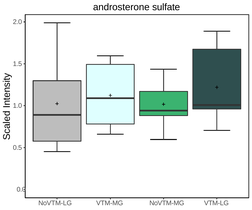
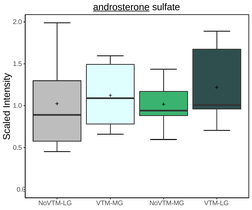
androsterone underline: none -> present
